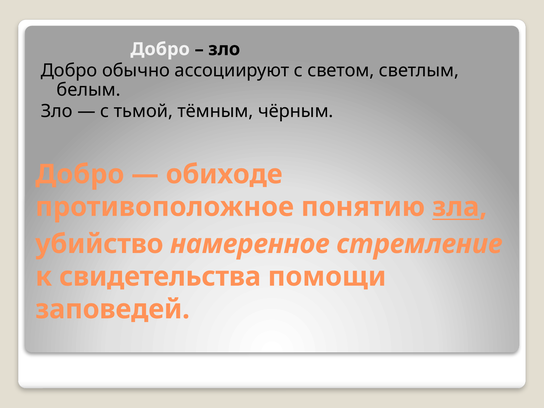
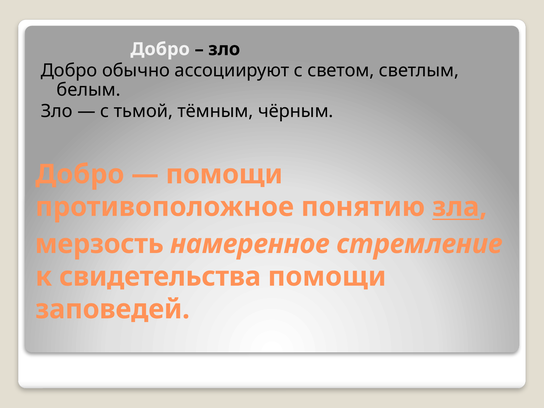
обиходе at (224, 174): обиходе -> помощи
убийство: убийство -> мерзость
